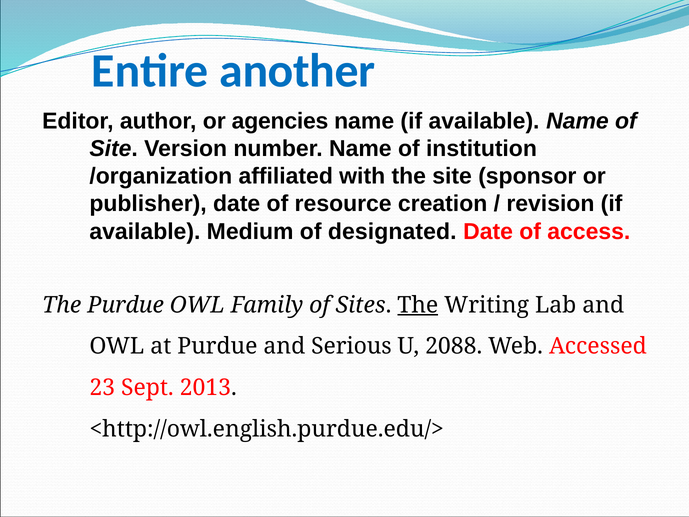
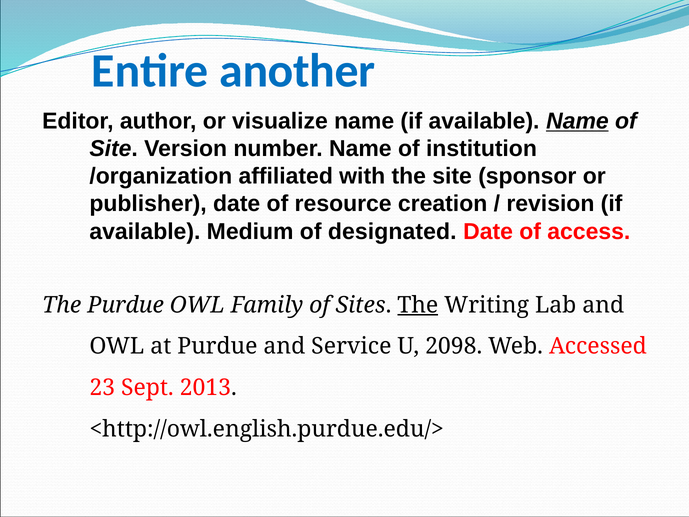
agencies: agencies -> visualize
Name at (577, 121) underline: none -> present
Serious: Serious -> Service
2088: 2088 -> 2098
